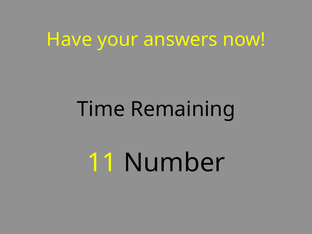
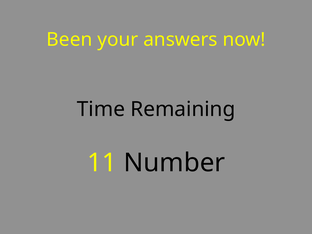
Have: Have -> Been
